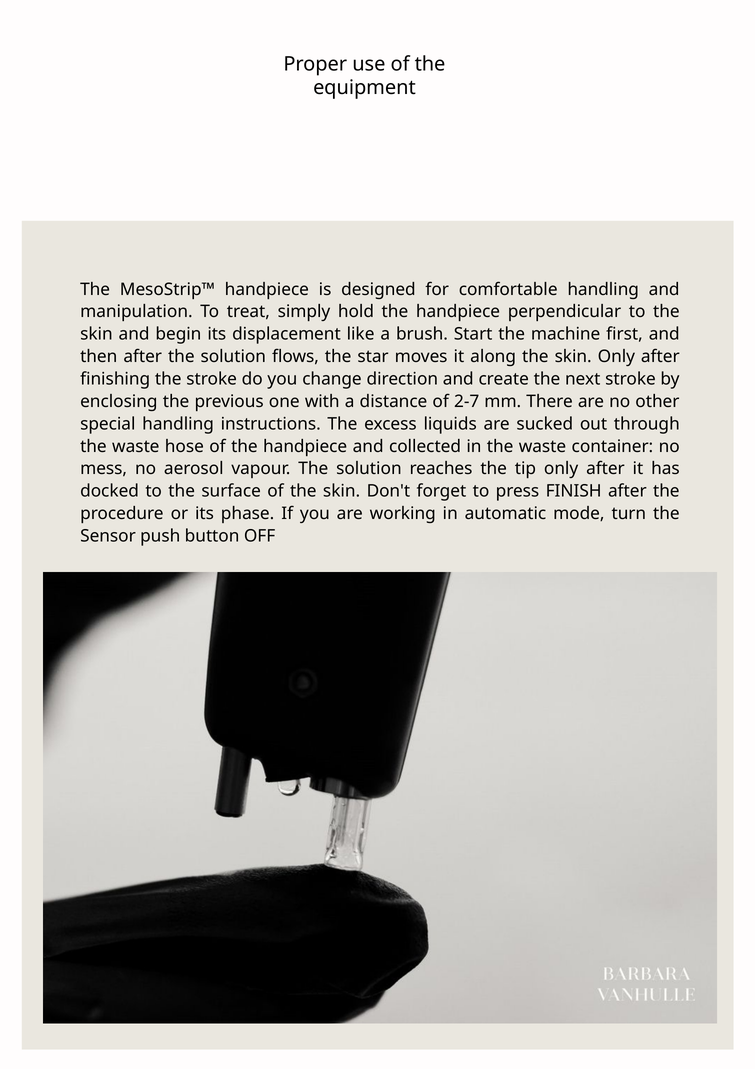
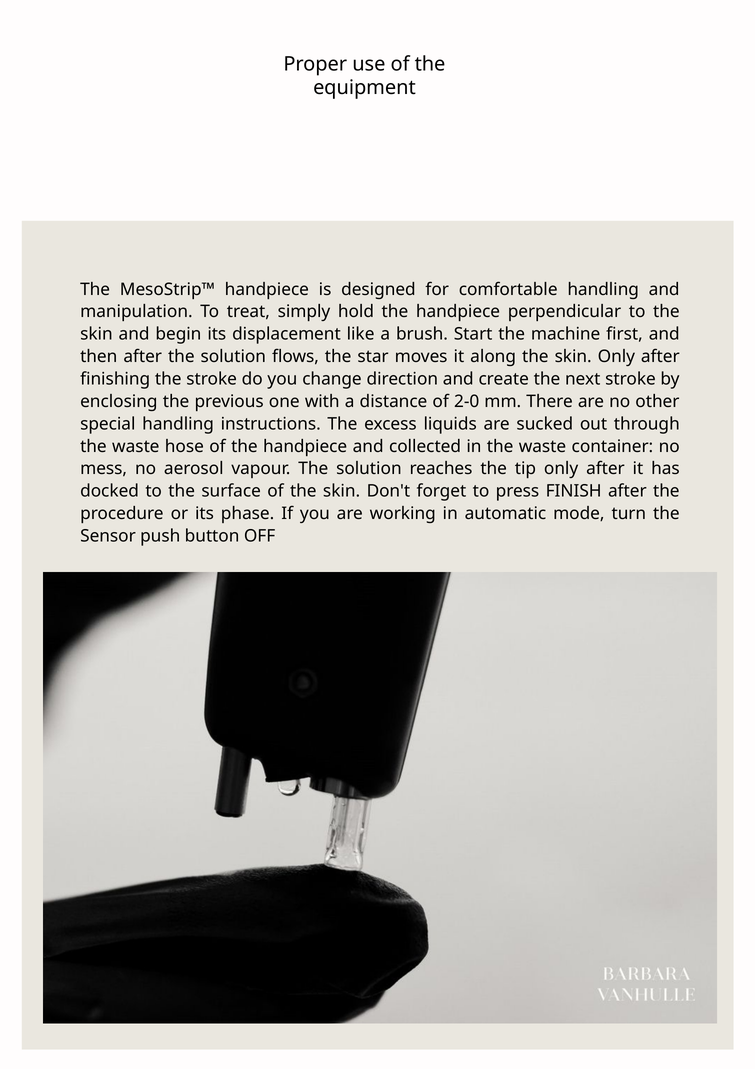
2-7: 2-7 -> 2-0
